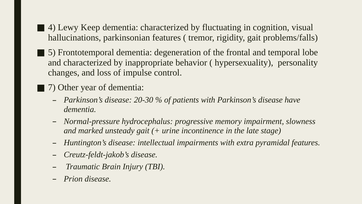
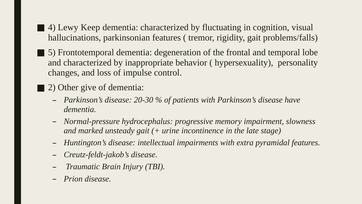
7: 7 -> 2
year: year -> give
